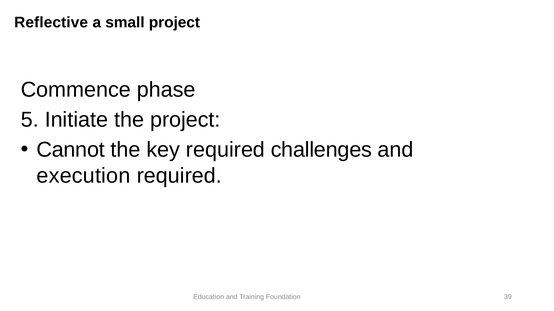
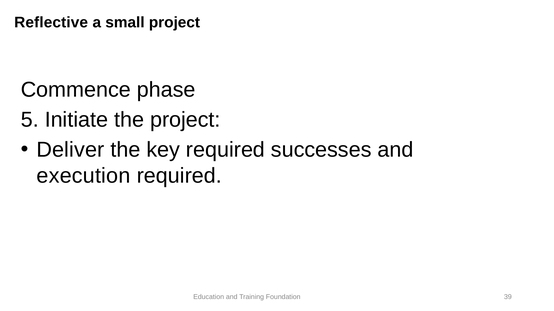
Cannot: Cannot -> Deliver
challenges: challenges -> successes
